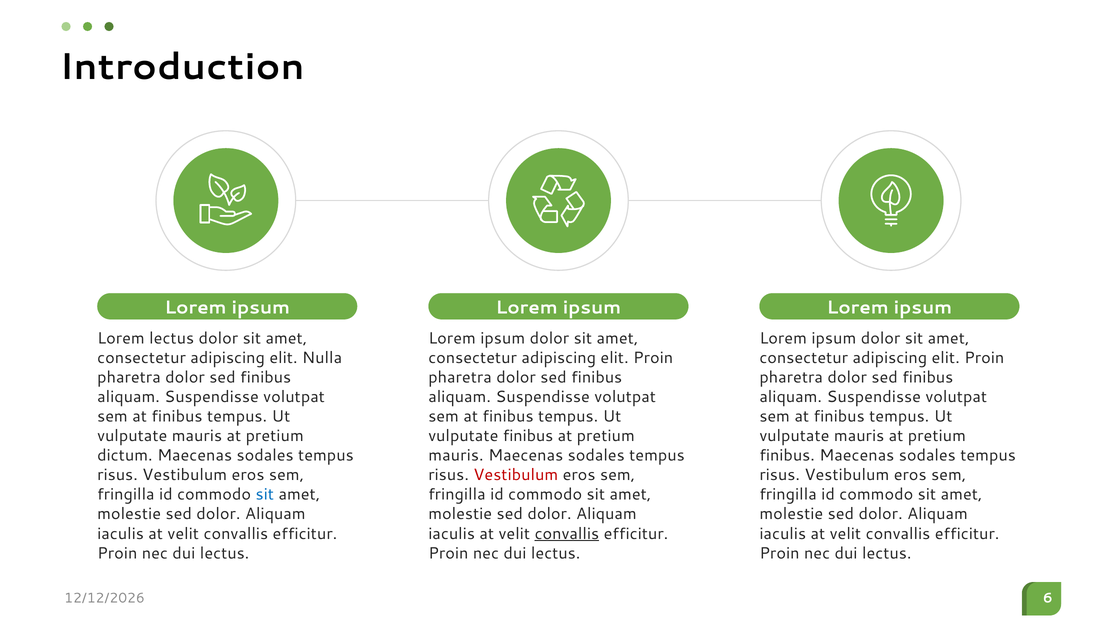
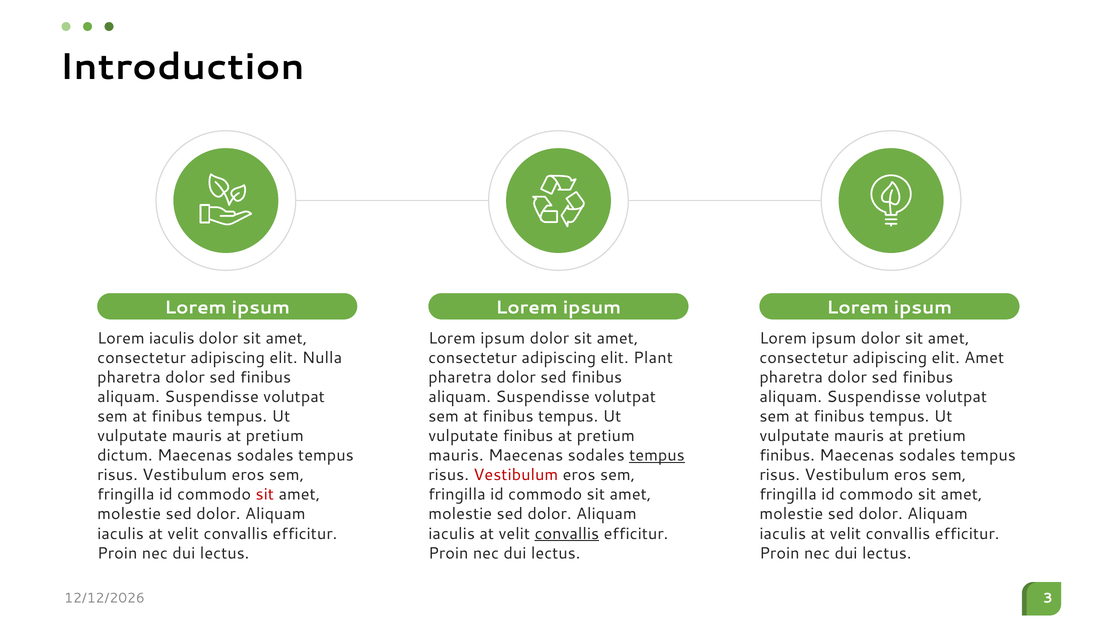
Lorem lectus: lectus -> iaculis
Proin at (653, 358): Proin -> Plant
Proin at (984, 358): Proin -> Amet
tempus at (657, 456) underline: none -> present
sit at (265, 495) colour: blue -> red
6: 6 -> 3
